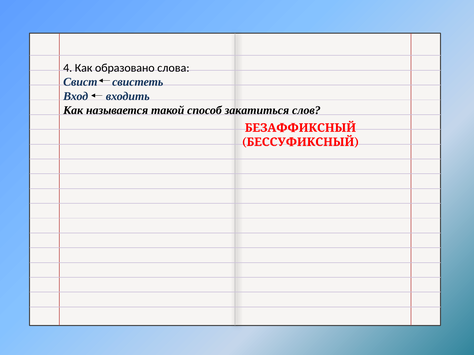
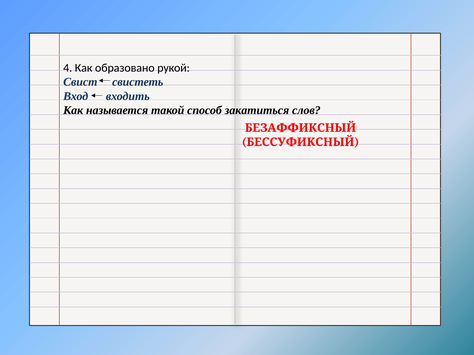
слова: слова -> рукой
